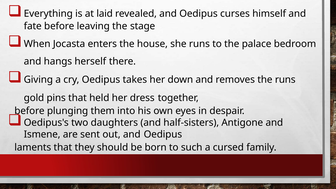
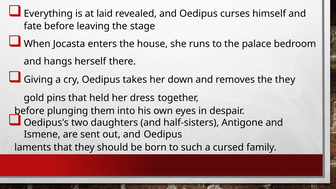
the runs: runs -> they
